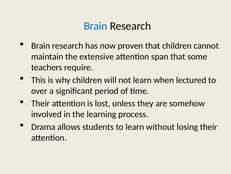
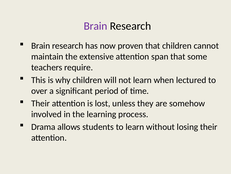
Brain at (96, 26) colour: blue -> purple
